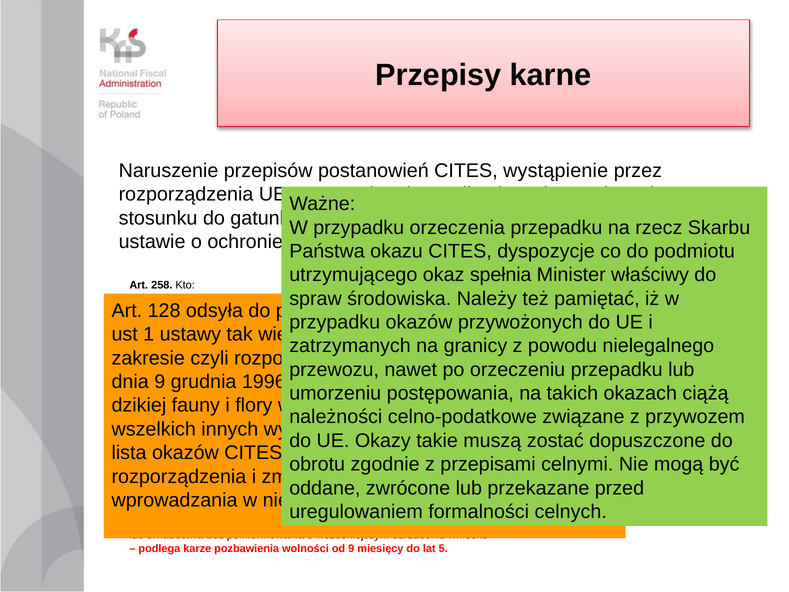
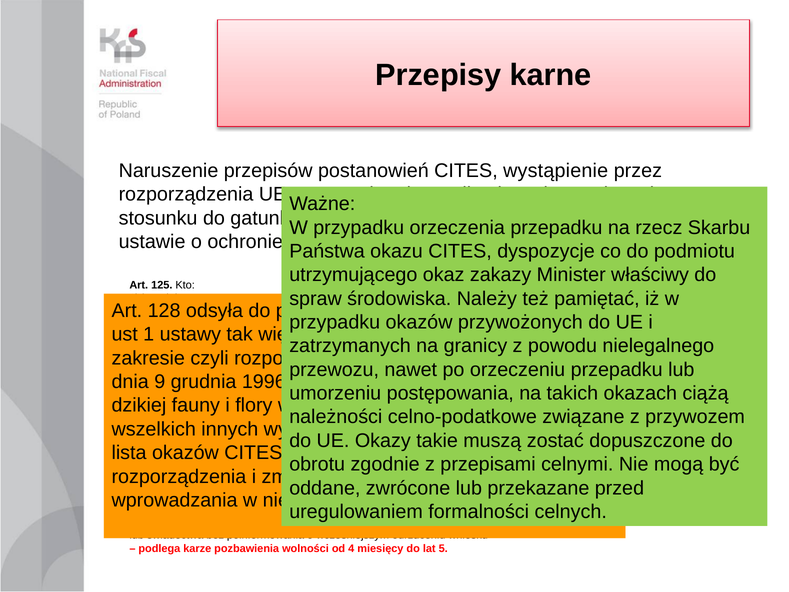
okaz spełnia: spełnia -> zakazy
258: 258 -> 125
od 9: 9 -> 4
